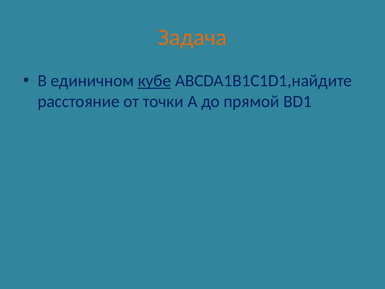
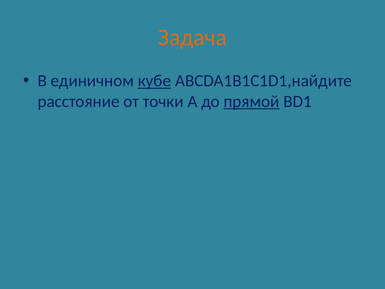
прямой underline: none -> present
